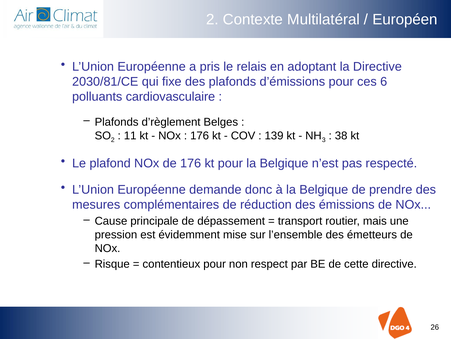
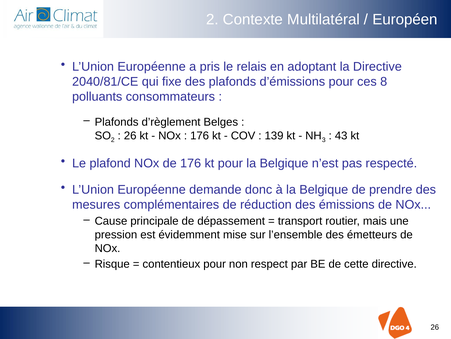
2030/81/CE: 2030/81/CE -> 2040/81/CE
6: 6 -> 8
cardiovasculaire: cardiovasculaire -> consommateurs
11 at (130, 135): 11 -> 26
38: 38 -> 43
